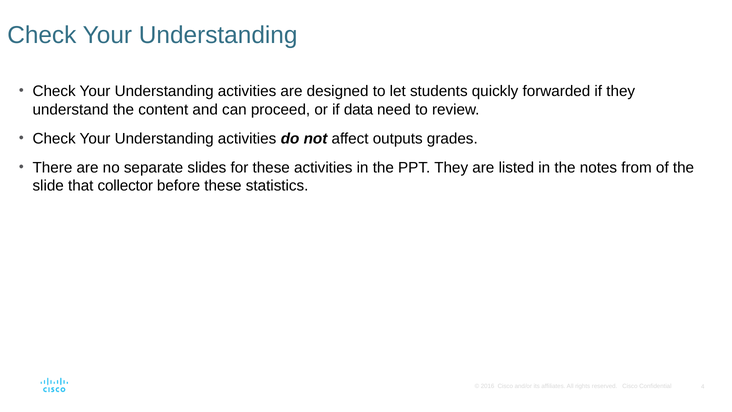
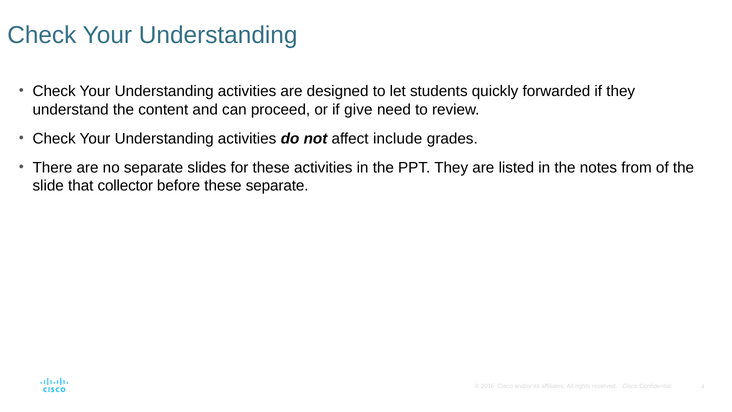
data: data -> give
outputs: outputs -> include
these statistics: statistics -> separate
